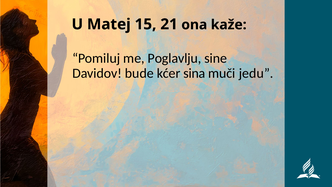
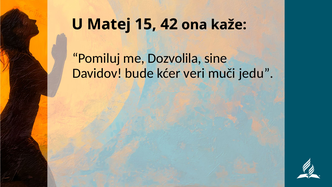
21: 21 -> 42
Poglavlju: Poglavlju -> Dozvolila
sina: sina -> veri
